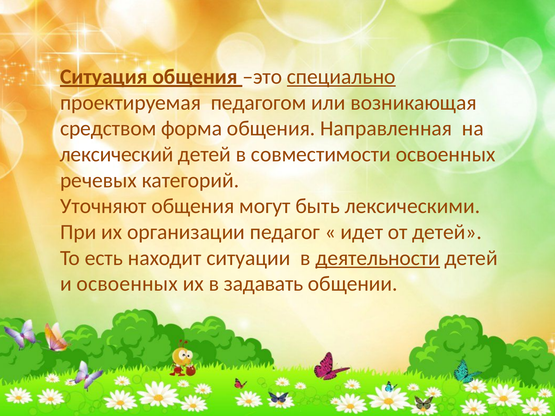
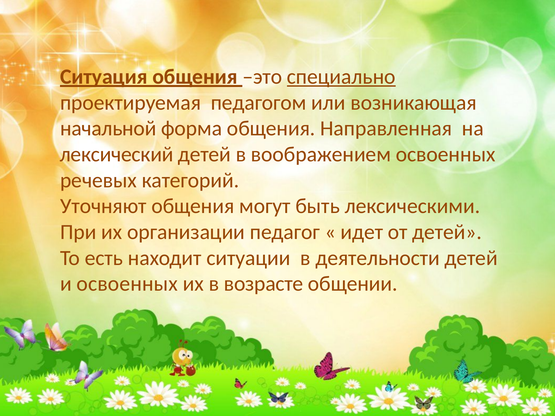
средством: средством -> начальной
совместимости: совместимости -> воображением
деятельности underline: present -> none
задавать: задавать -> возрасте
